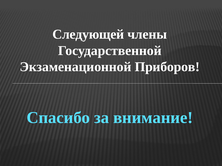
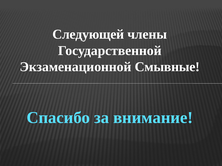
Приборов: Приборов -> Смывные
